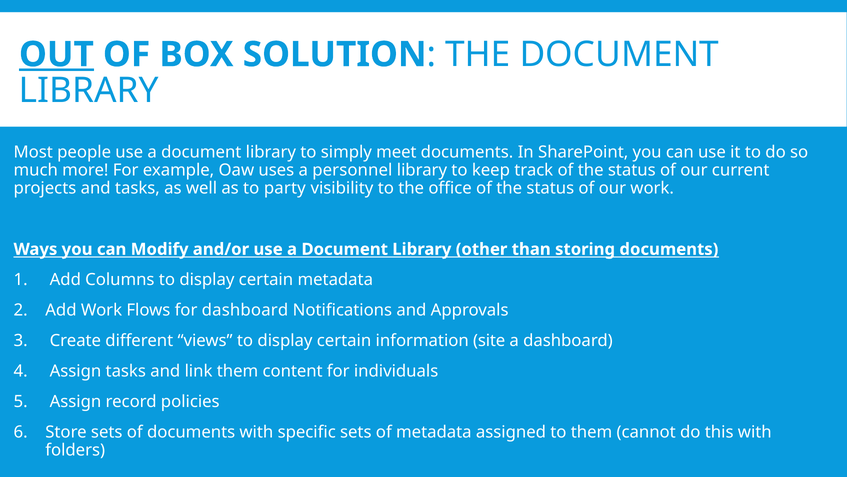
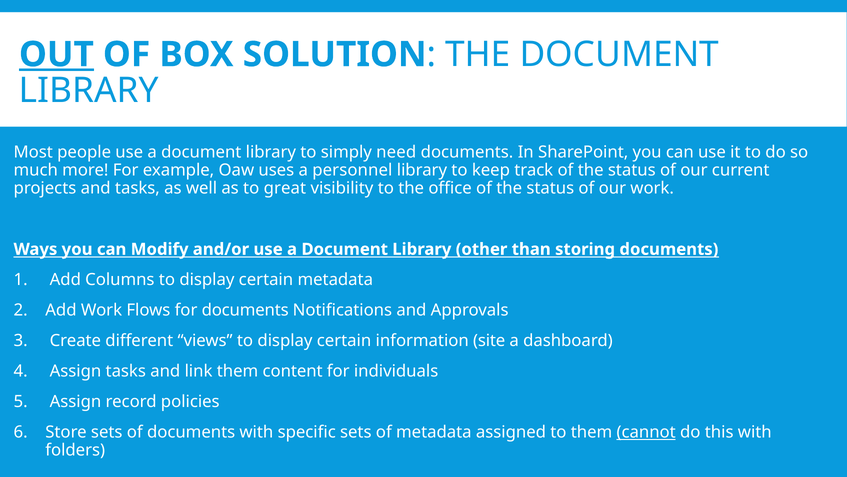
meet: meet -> need
party: party -> great
for dashboard: dashboard -> documents
cannot underline: none -> present
